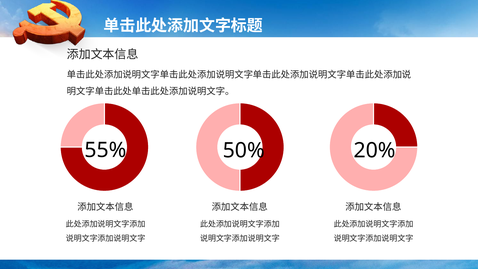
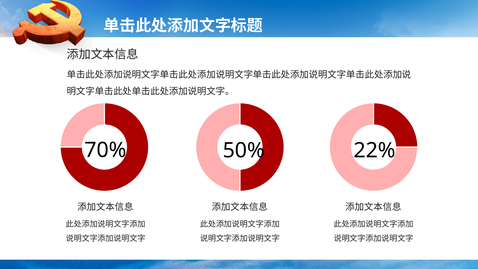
55%: 55% -> 70%
20%: 20% -> 22%
